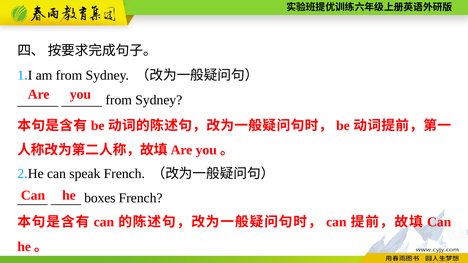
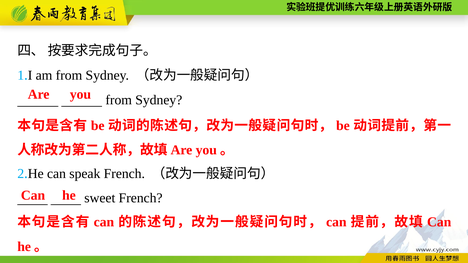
boxes: boxes -> sweet
